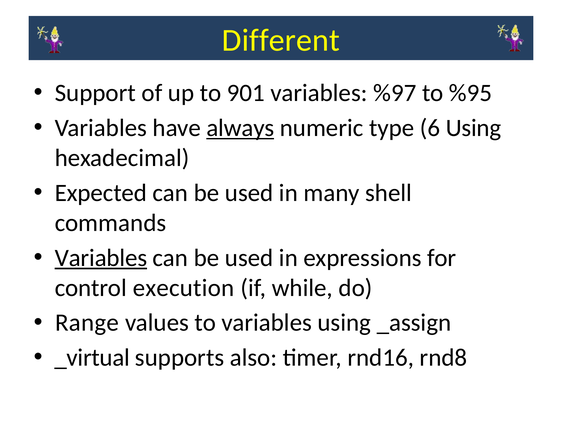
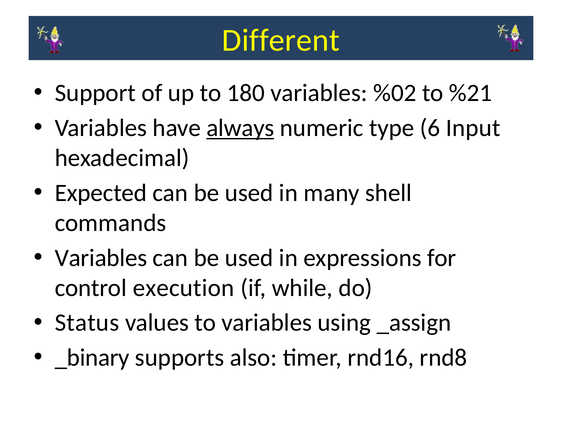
901: 901 -> 180
%97: %97 -> %02
%95: %95 -> %21
6 Using: Using -> Input
Variables at (101, 258) underline: present -> none
Range: Range -> Status
_virtual: _virtual -> _binary
